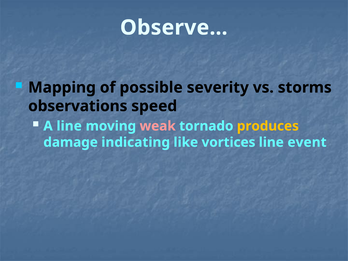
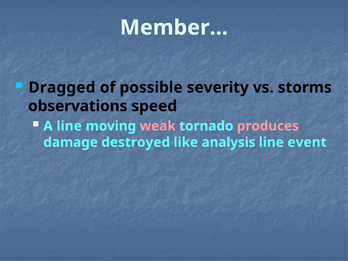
Observe…: Observe… -> Member…
Mapping: Mapping -> Dragged
produces colour: yellow -> pink
indicating: indicating -> destroyed
vortices: vortices -> analysis
